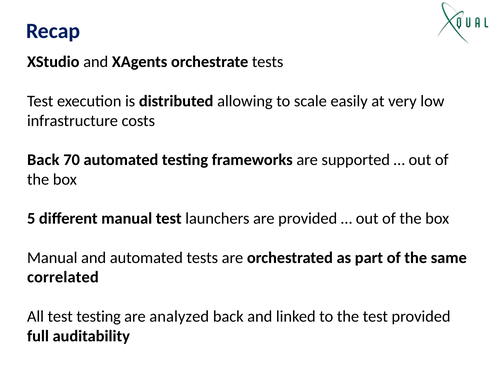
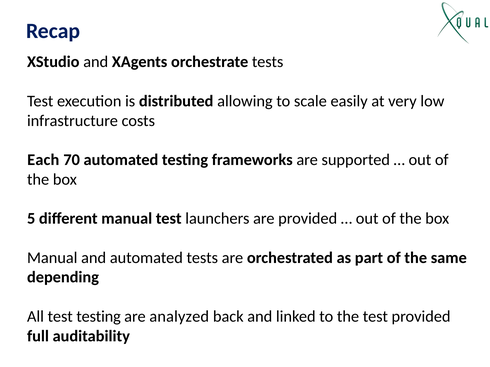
Back at (43, 160): Back -> Each
correlated: correlated -> depending
